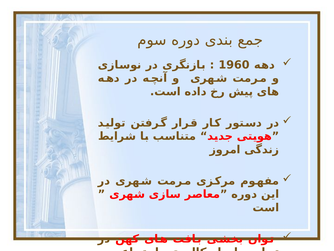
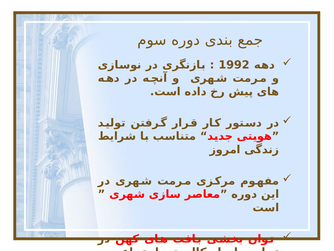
1960: 1960 -> 1992
